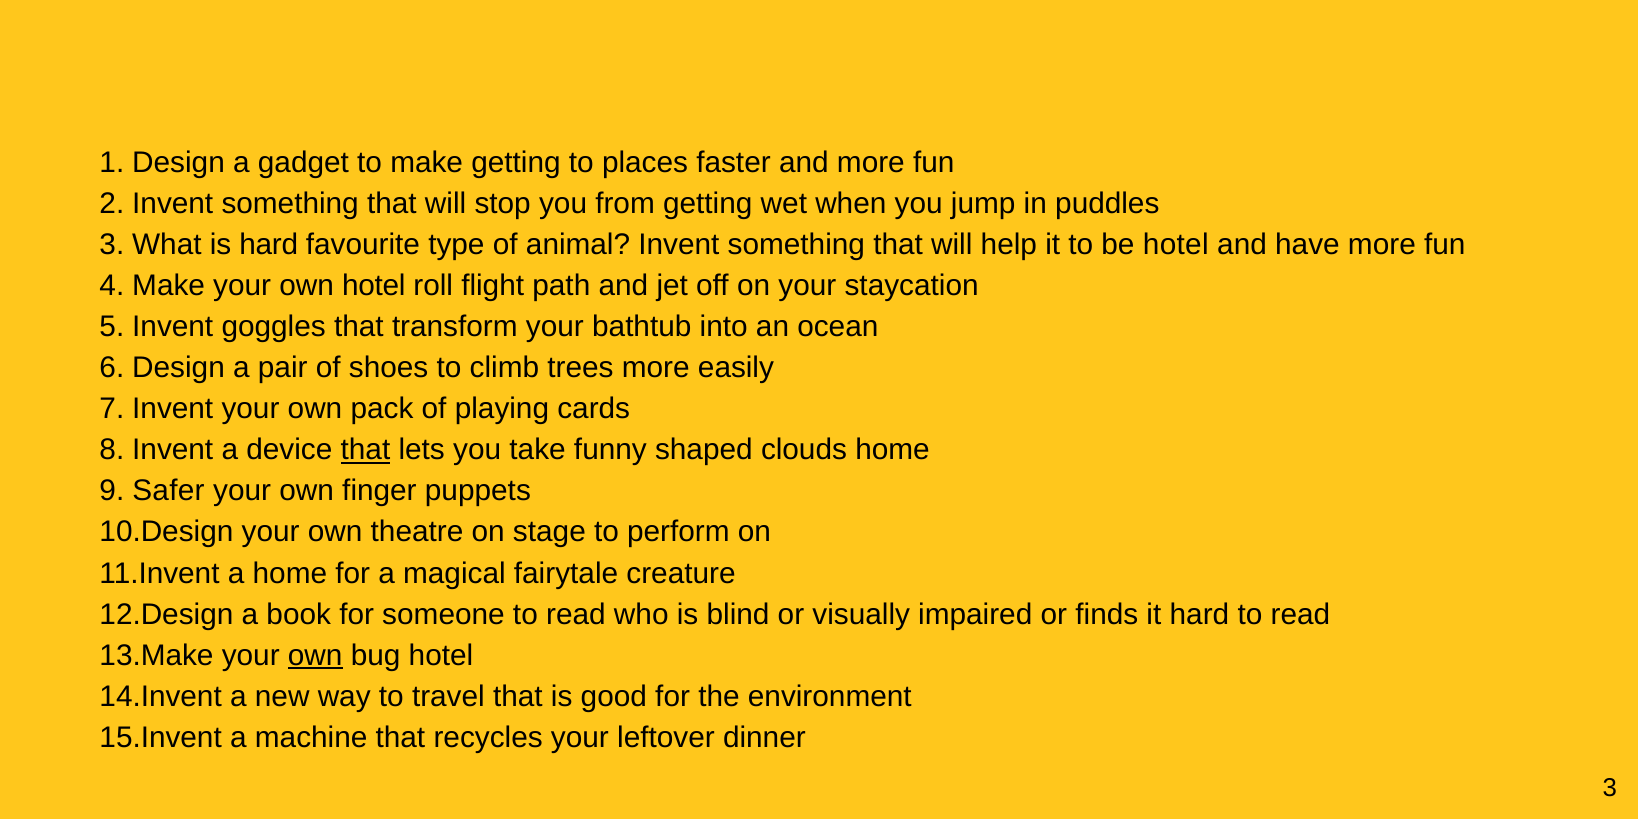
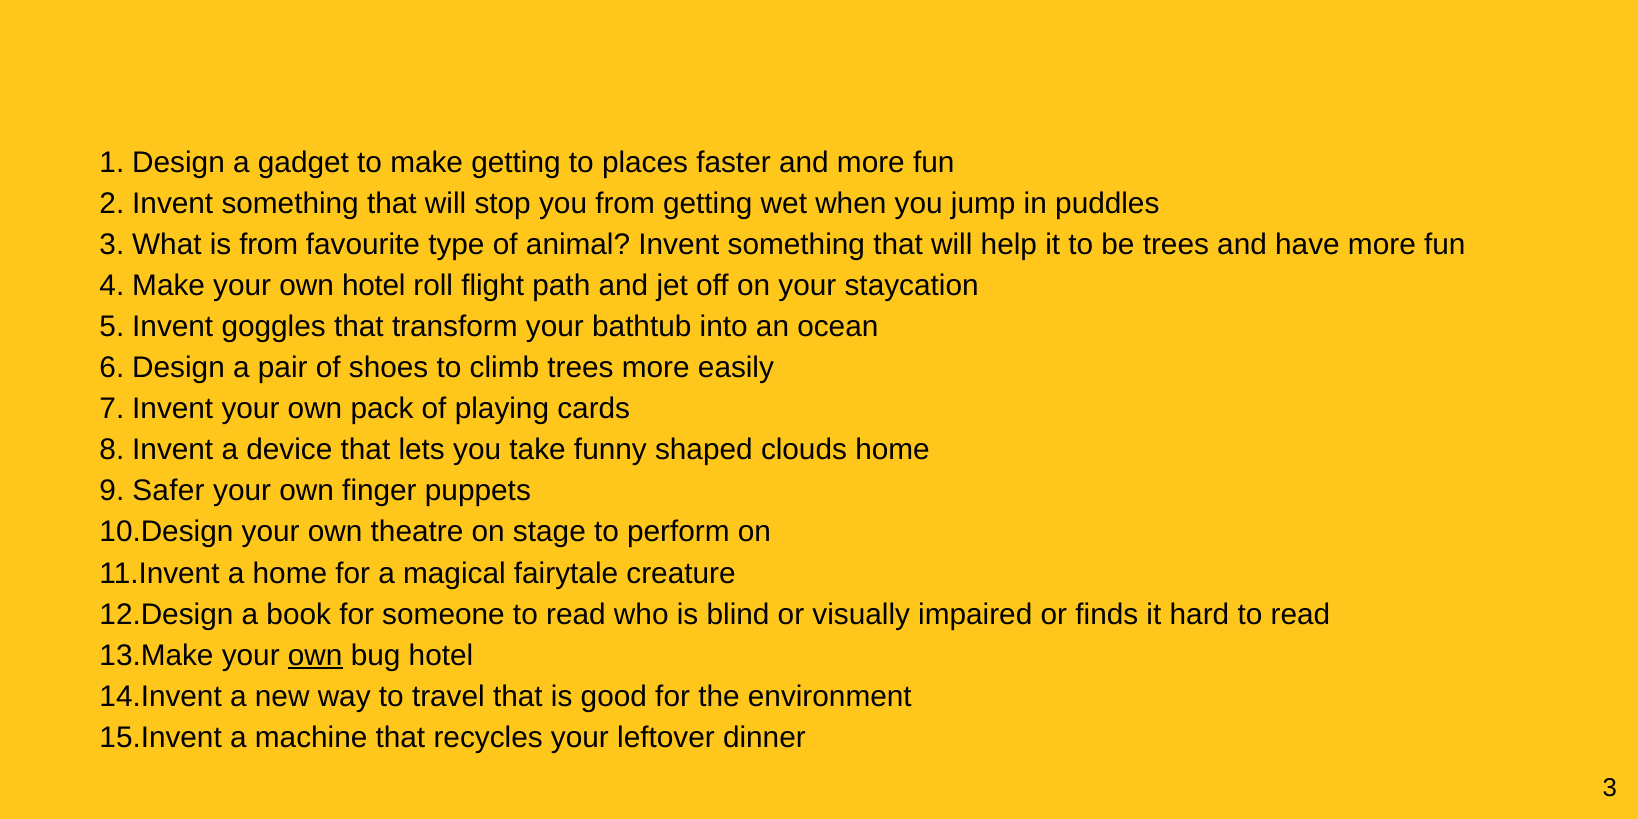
is hard: hard -> from
be hotel: hotel -> trees
that at (365, 450) underline: present -> none
